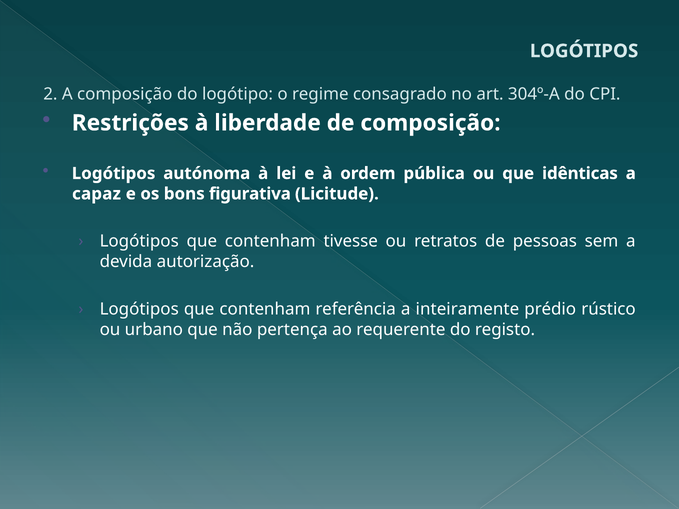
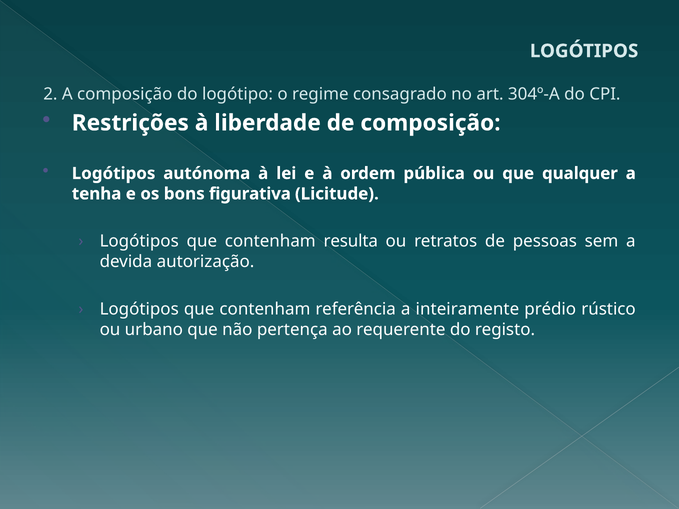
idênticas: idênticas -> qualquer
capaz: capaz -> tenha
tivesse: tivesse -> resulta
